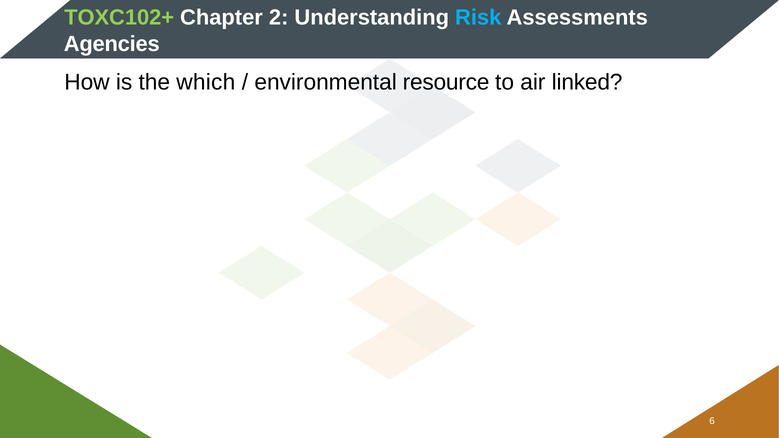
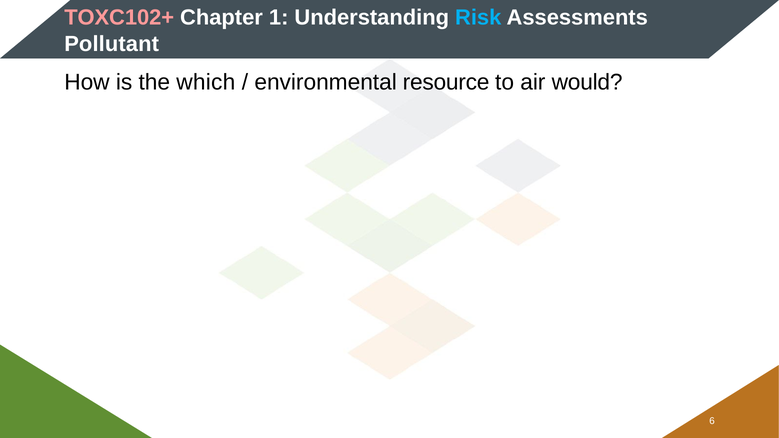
TOXC102+ colour: light green -> pink
2: 2 -> 1
Agencies: Agencies -> Pollutant
linked: linked -> would
